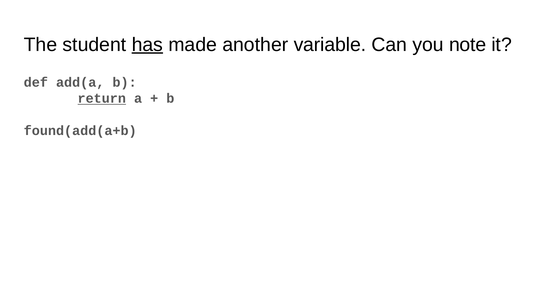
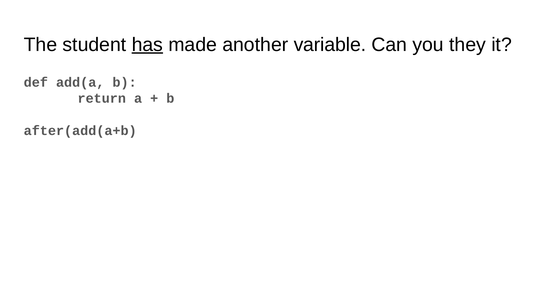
note: note -> they
return underline: present -> none
found(add(a+b: found(add(a+b -> after(add(a+b
